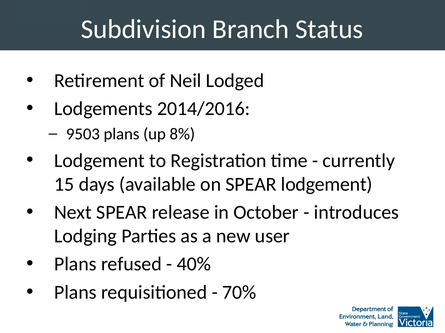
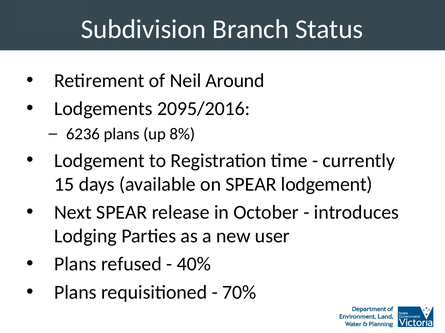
Lodged: Lodged -> Around
2014/2016: 2014/2016 -> 2095/2016
9503: 9503 -> 6236
